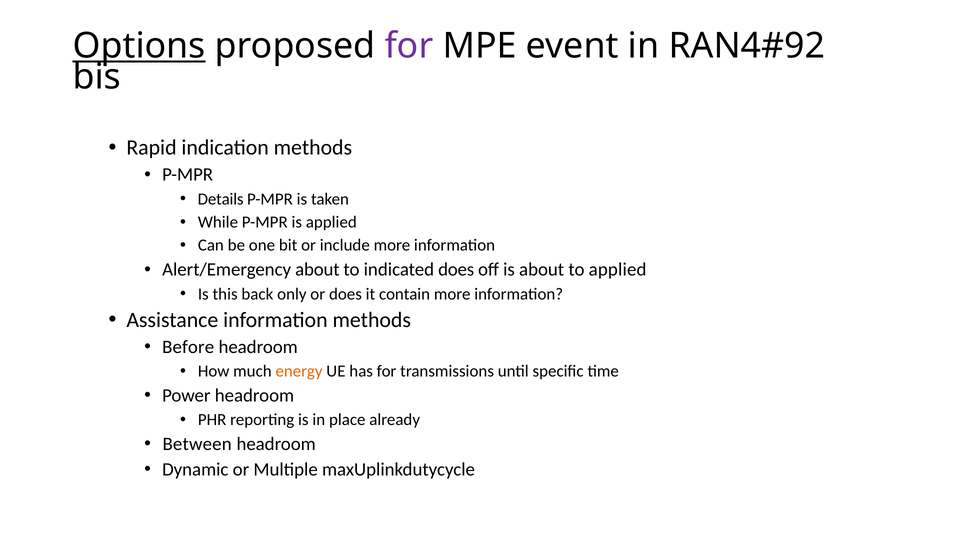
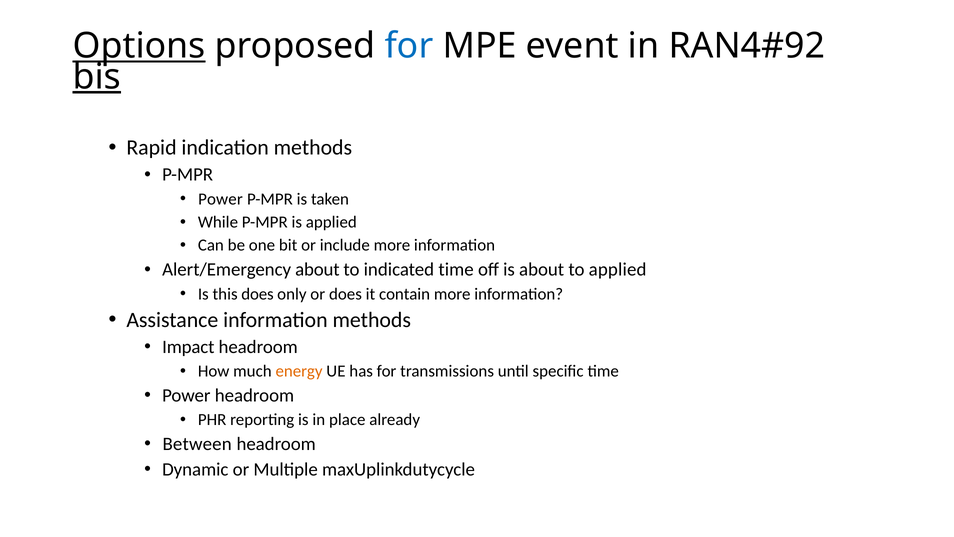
for at (409, 46) colour: purple -> blue
bis underline: none -> present
Details at (221, 199): Details -> Power
indicated does: does -> time
this back: back -> does
Before: Before -> Impact
